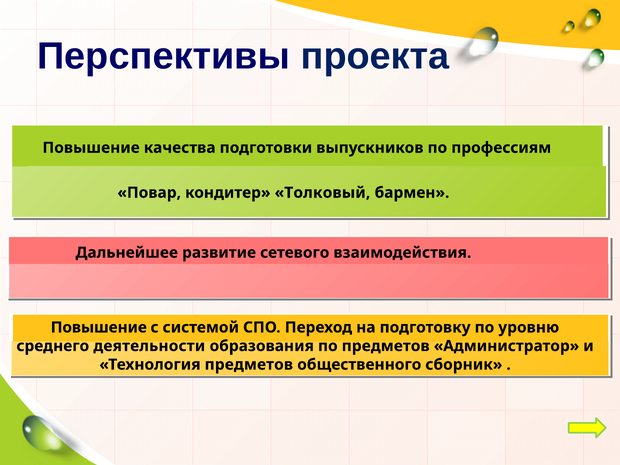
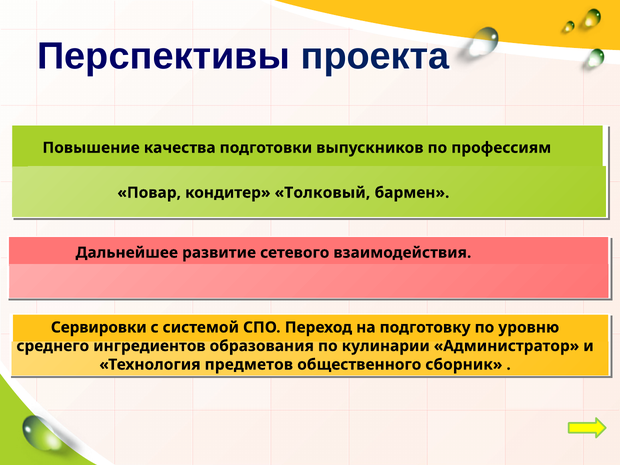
Повышение at (99, 327): Повышение -> Сервировки
деятельности: деятельности -> ингредиентов
по предметов: предметов -> кулинарии
